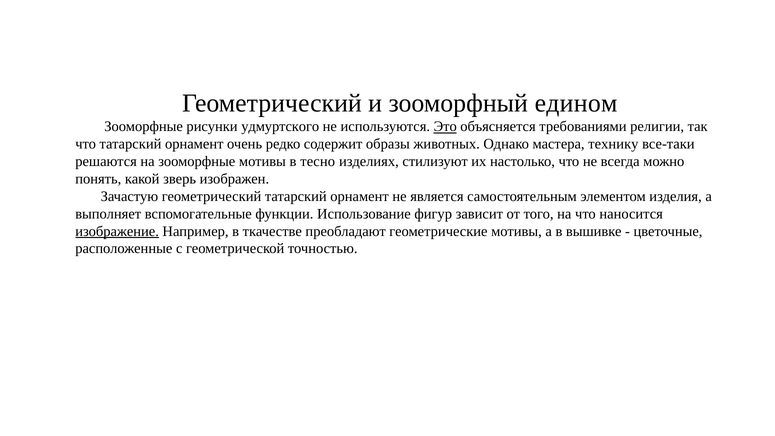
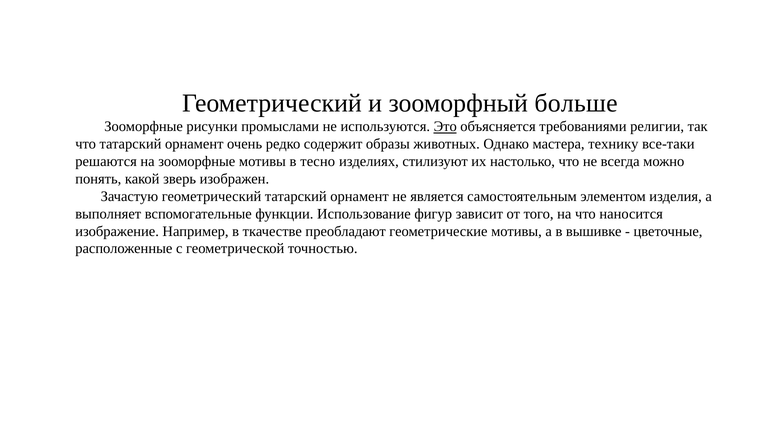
едином: едином -> больше
удмуртского: удмуртского -> промыслами
изображение underline: present -> none
